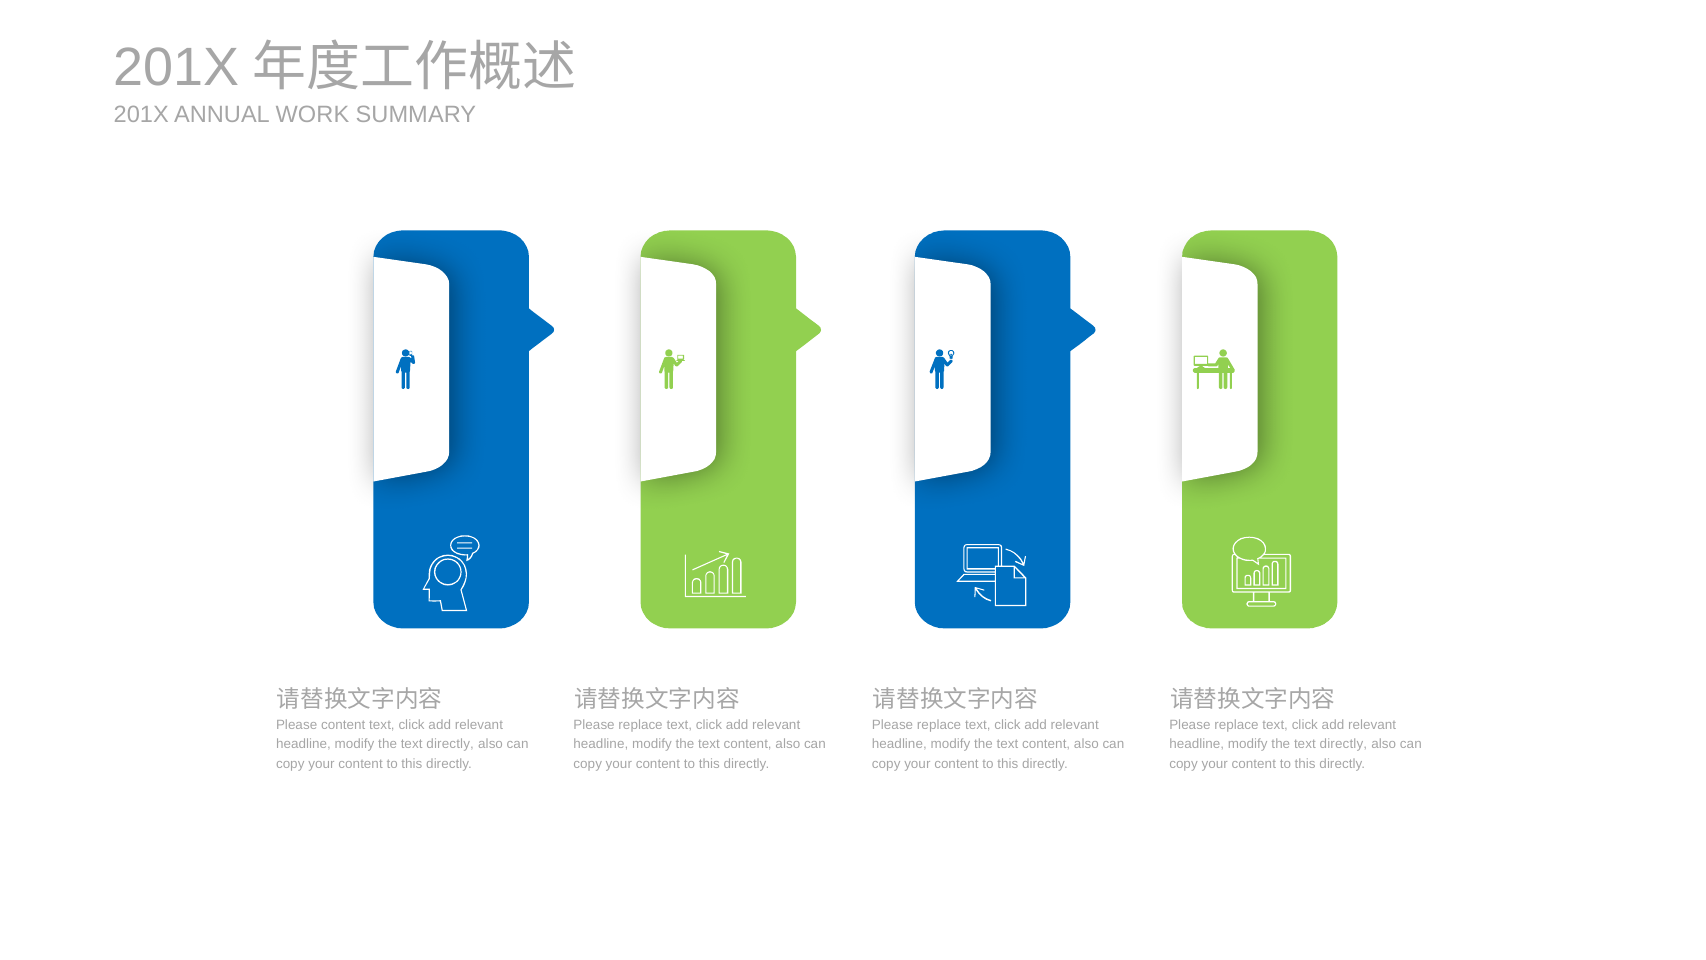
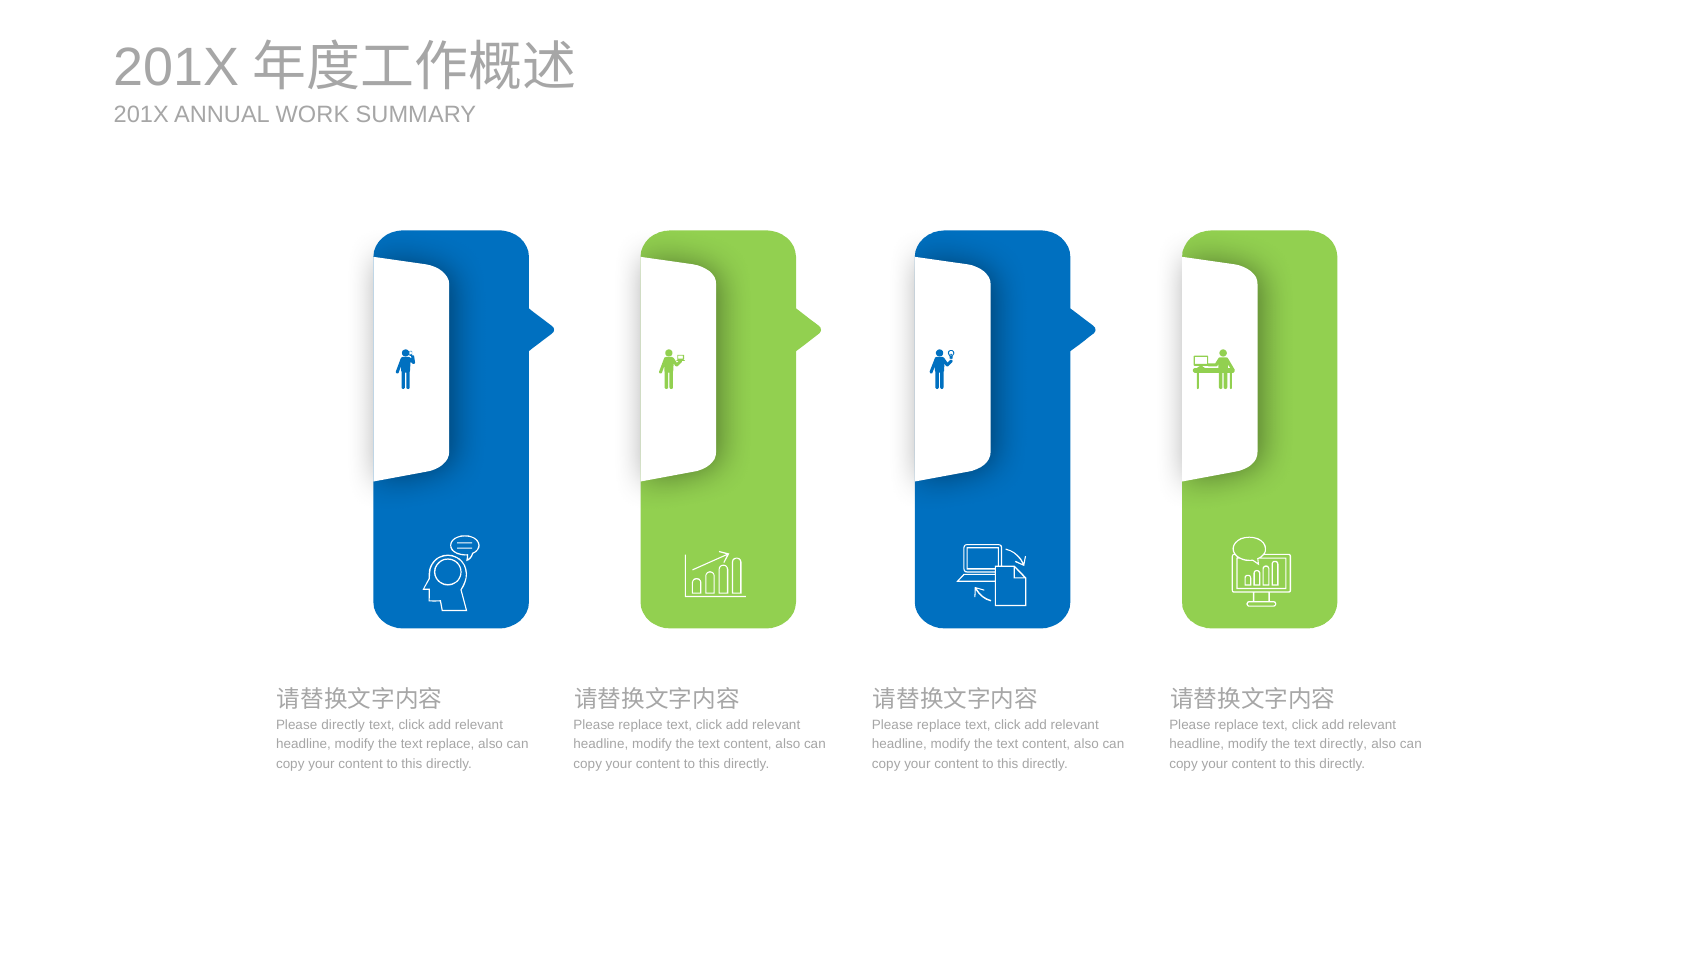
Please content: content -> directly
directly at (450, 744): directly -> replace
